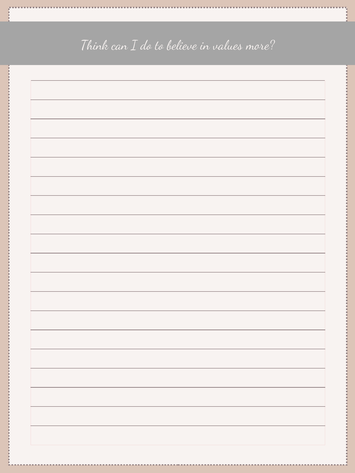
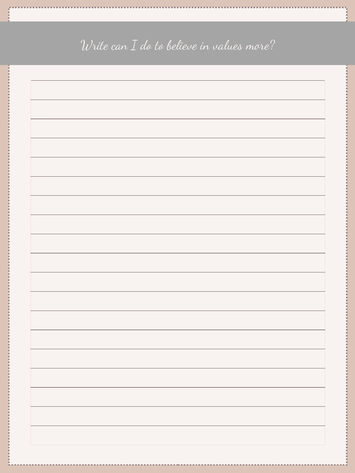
Think: Think -> Write
